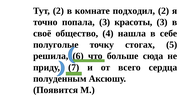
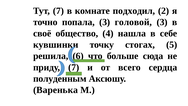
Тут 2: 2 -> 7
красоты: красоты -> головой
полуголые: полуголые -> кувшинки
Появится: Появится -> Варенька
